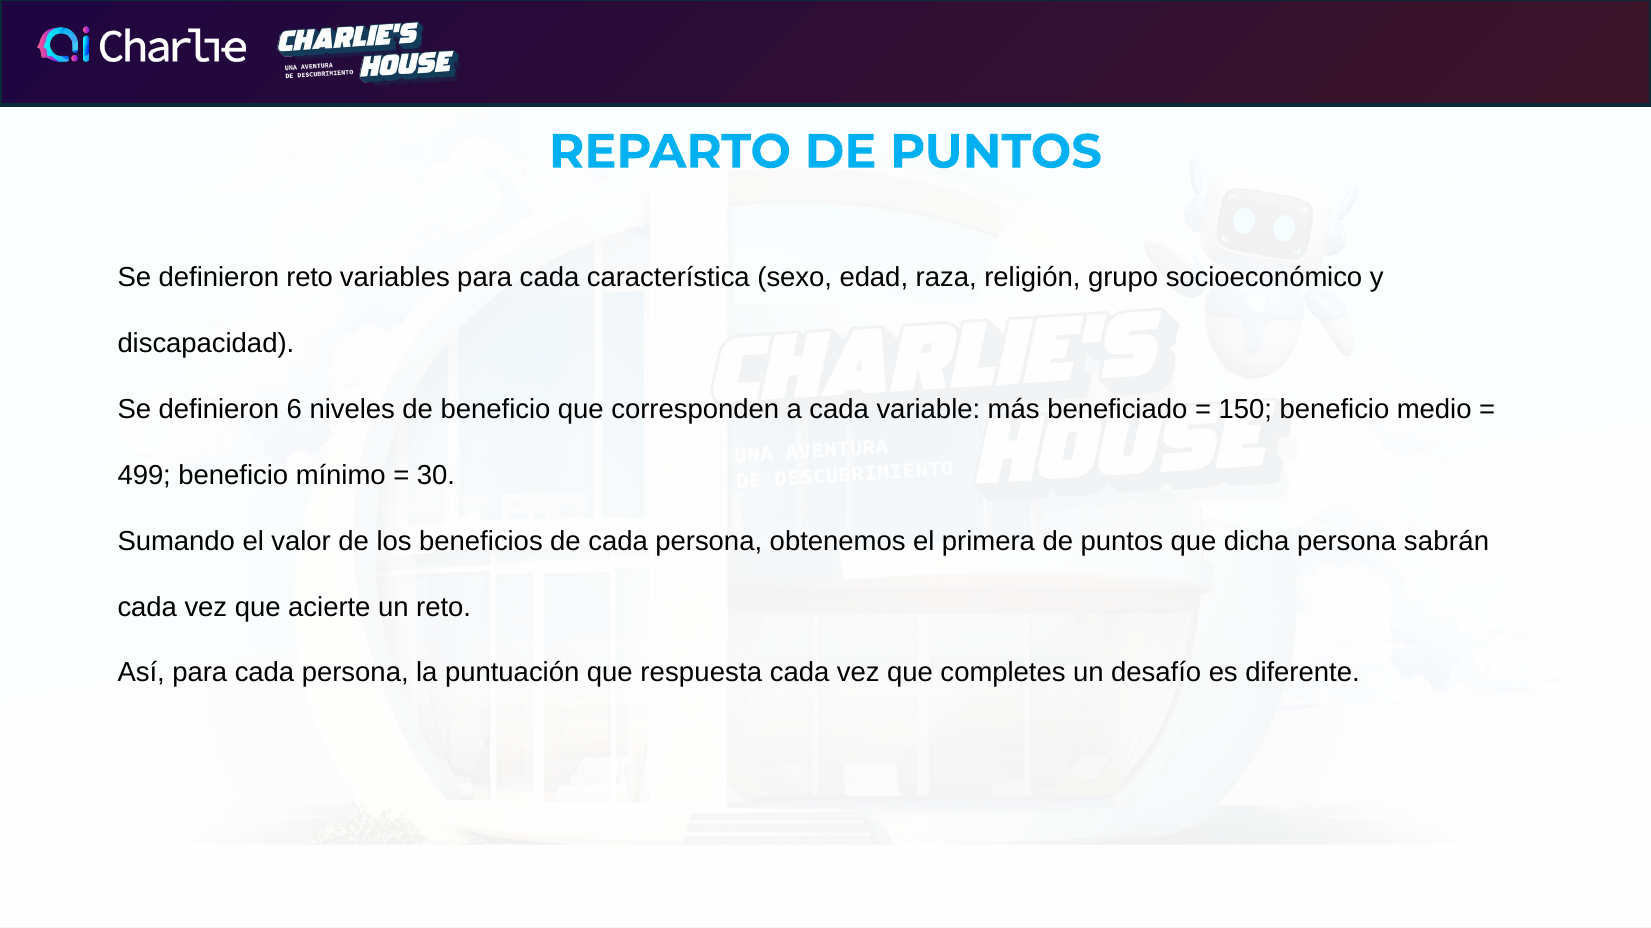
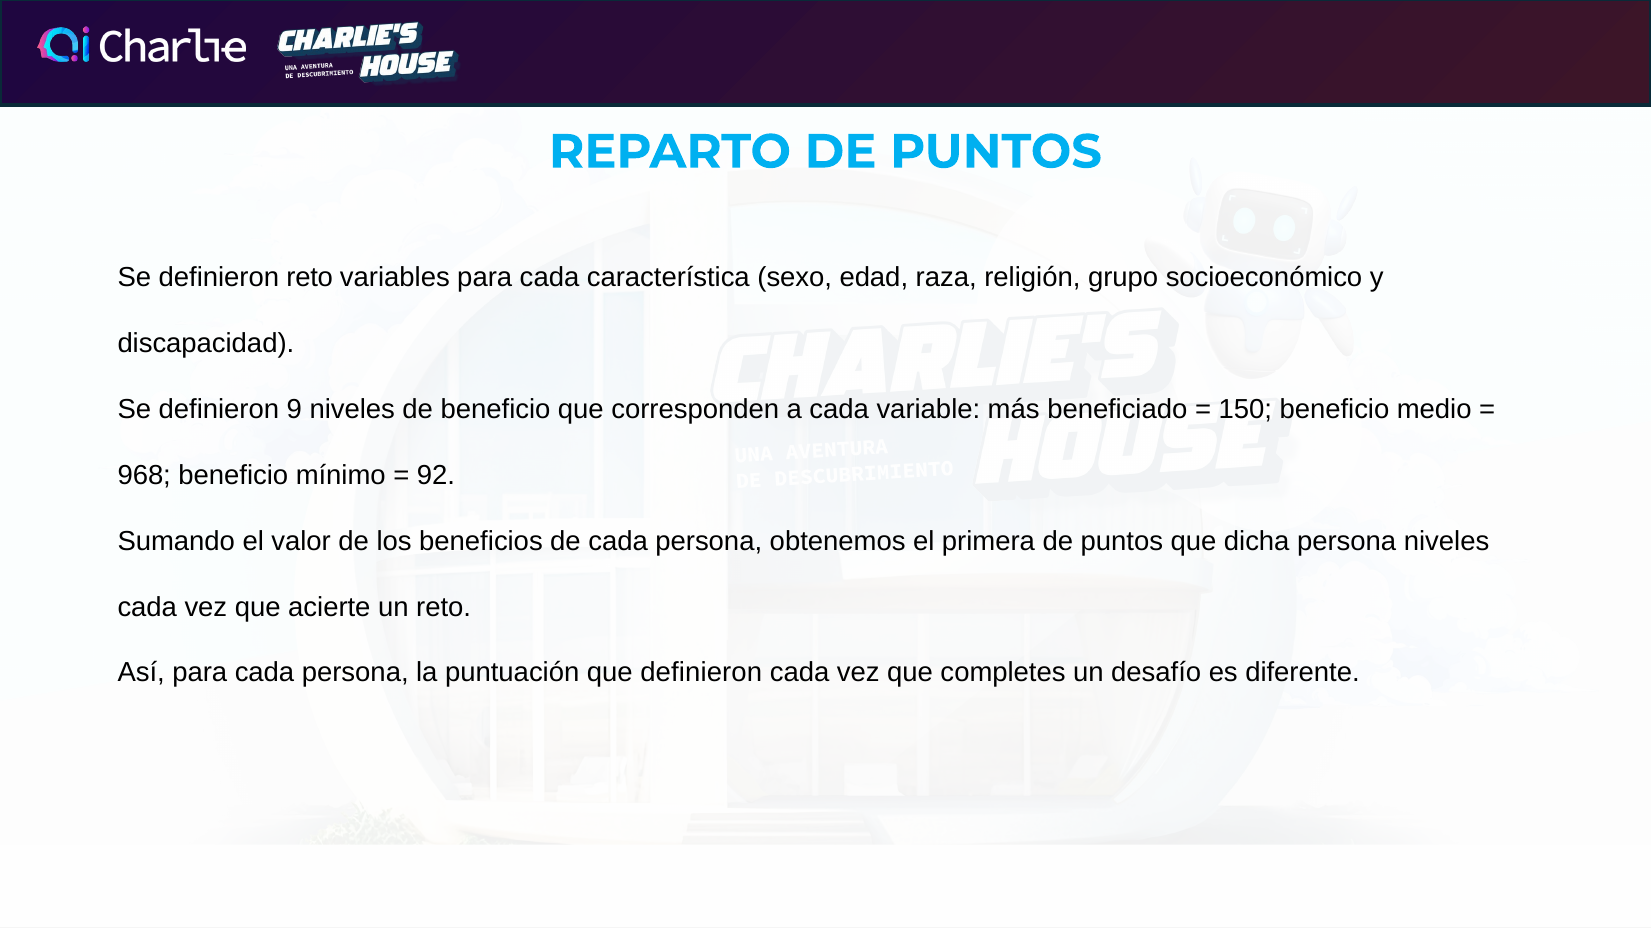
6: 6 -> 9
499: 499 -> 968
30: 30 -> 92
persona sabrán: sabrán -> niveles
que respuesta: respuesta -> definieron
